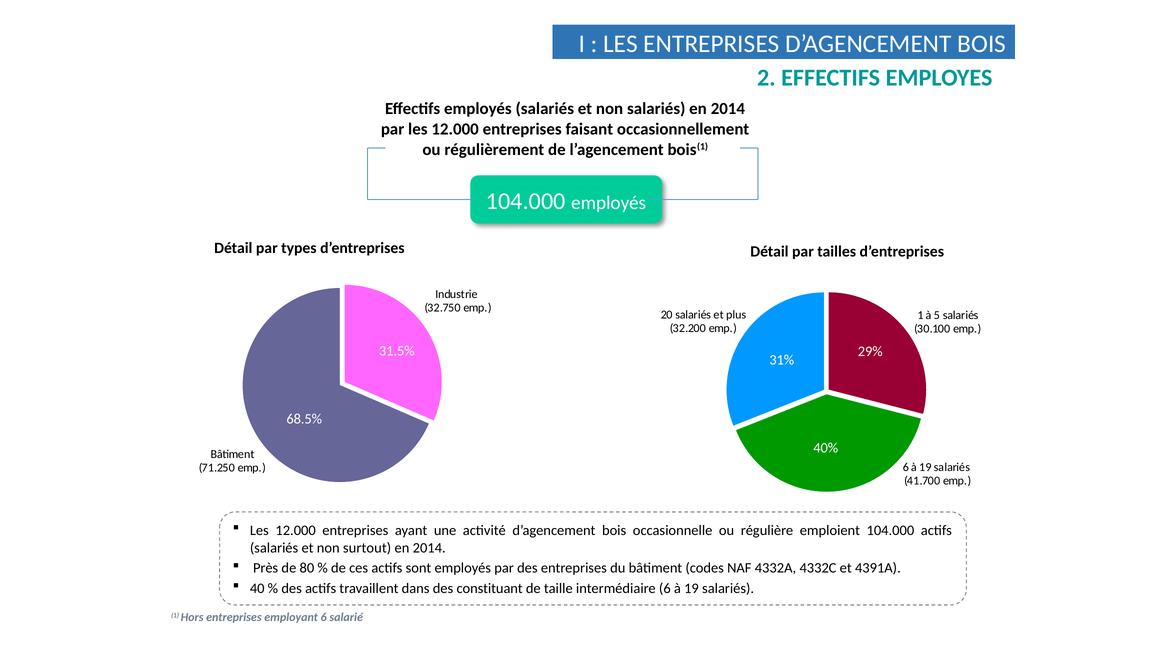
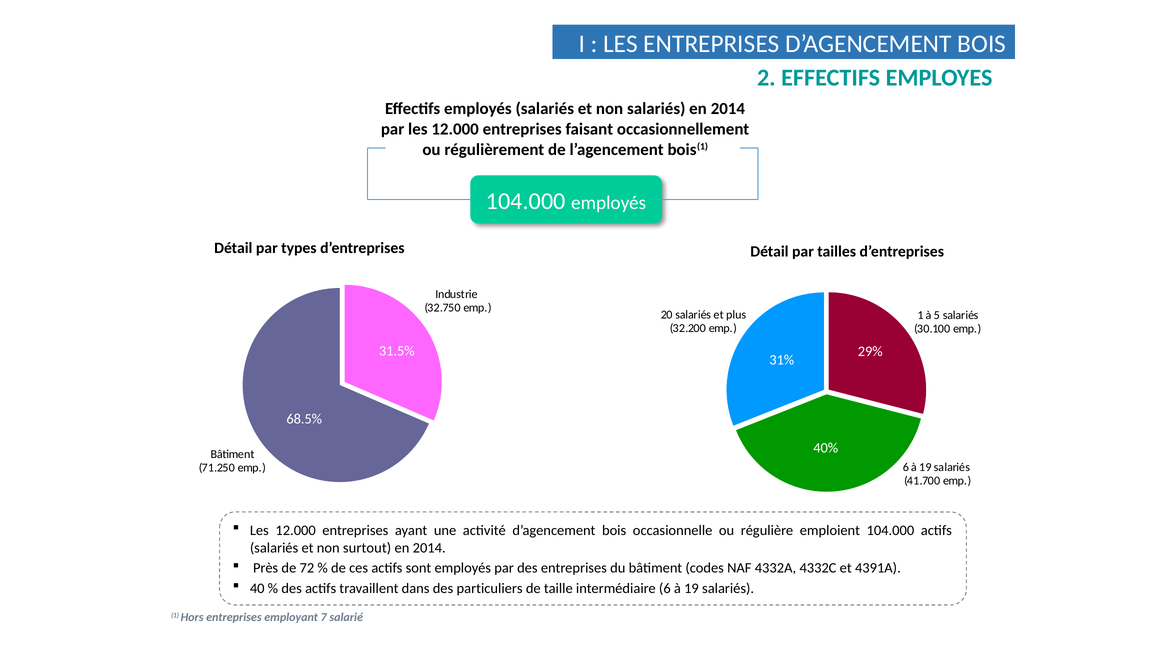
80: 80 -> 72
constituant: constituant -> particuliers
employant 6: 6 -> 7
